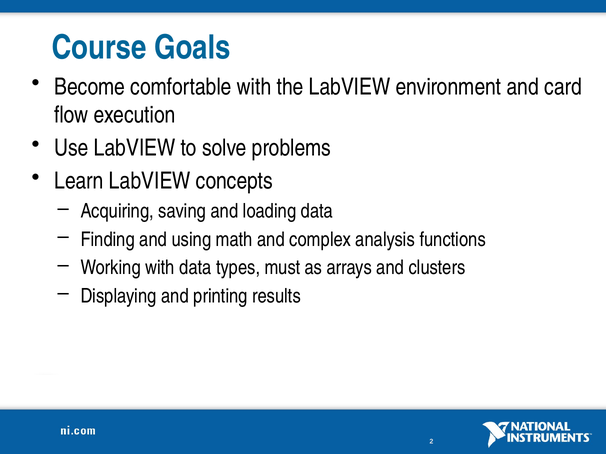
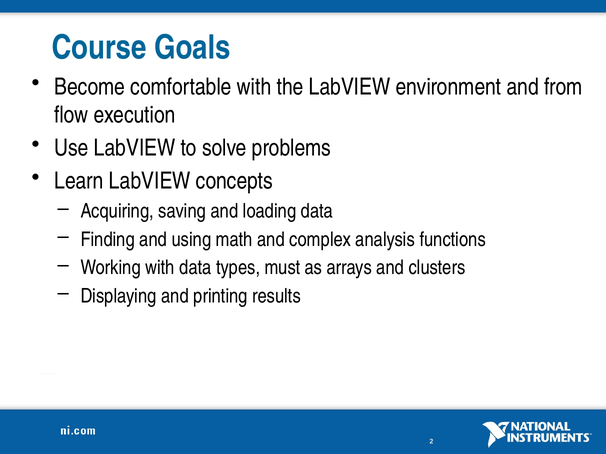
card: card -> from
